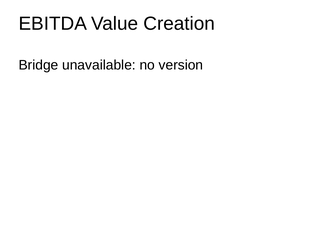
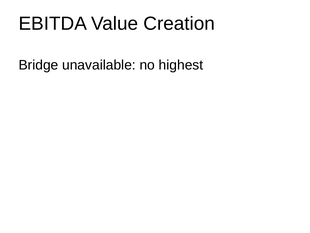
version: version -> highest
